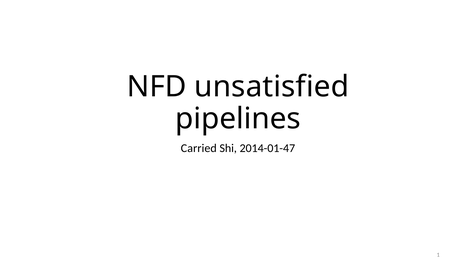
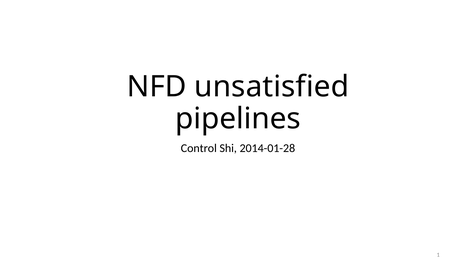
Carried: Carried -> Control
2014-01-47: 2014-01-47 -> 2014-01-28
